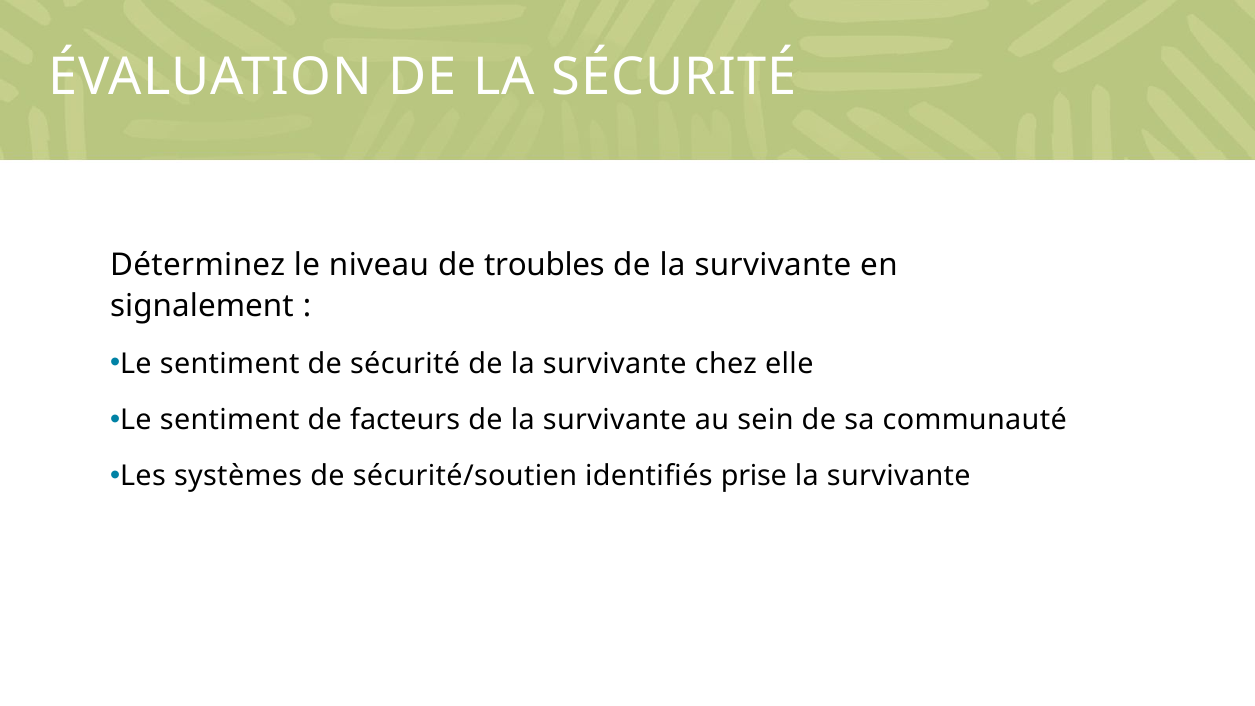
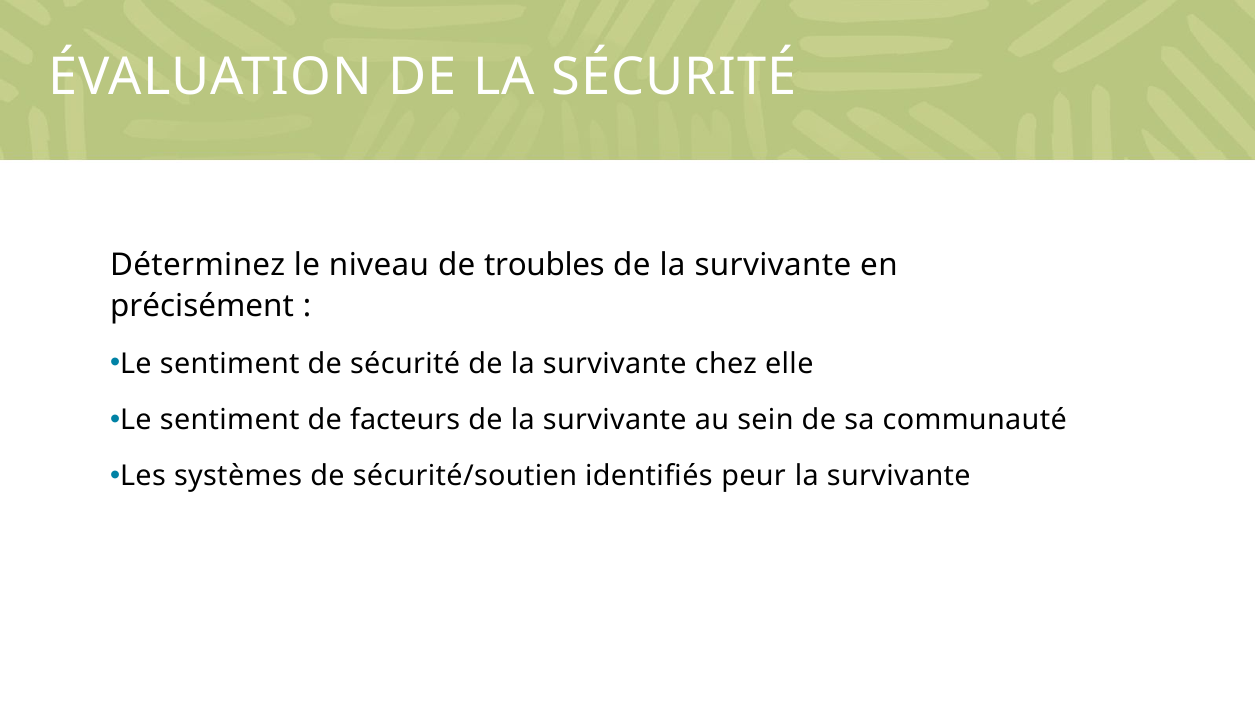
signalement: signalement -> précisément
prise: prise -> peur
